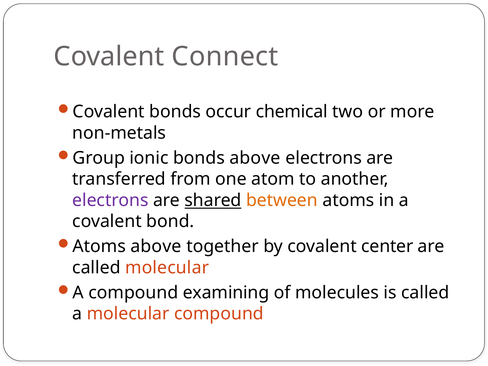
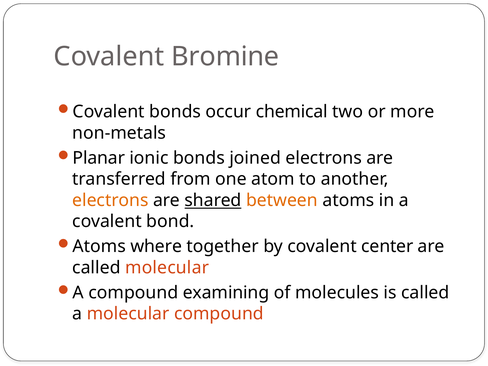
Connect: Connect -> Bromine
Group: Group -> Planar
bonds above: above -> joined
electrons at (110, 200) colour: purple -> orange
Atoms above: above -> where
